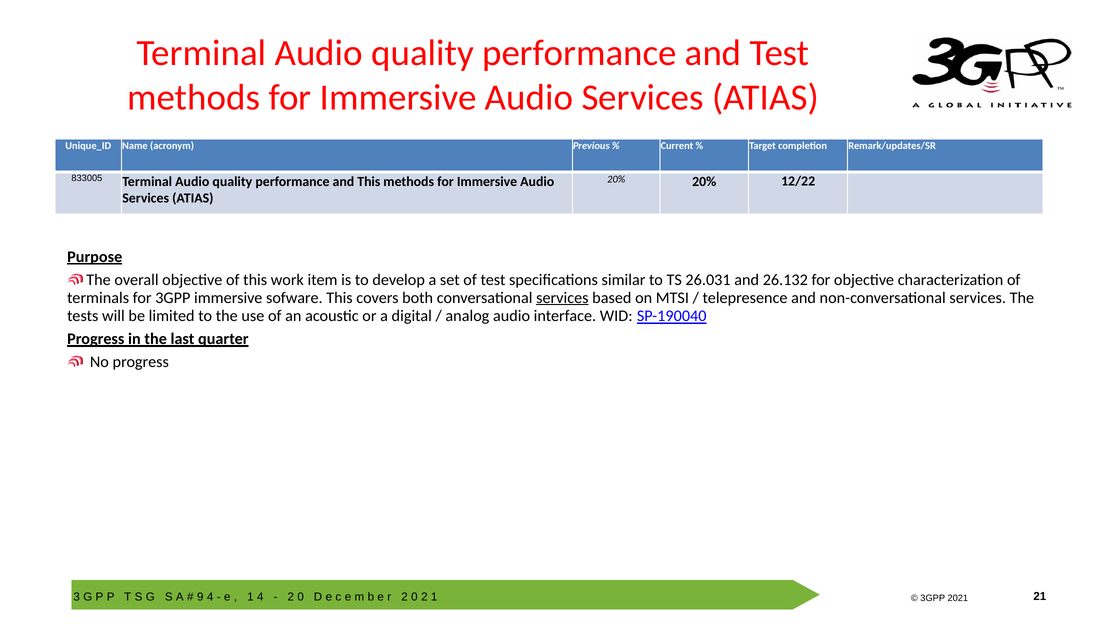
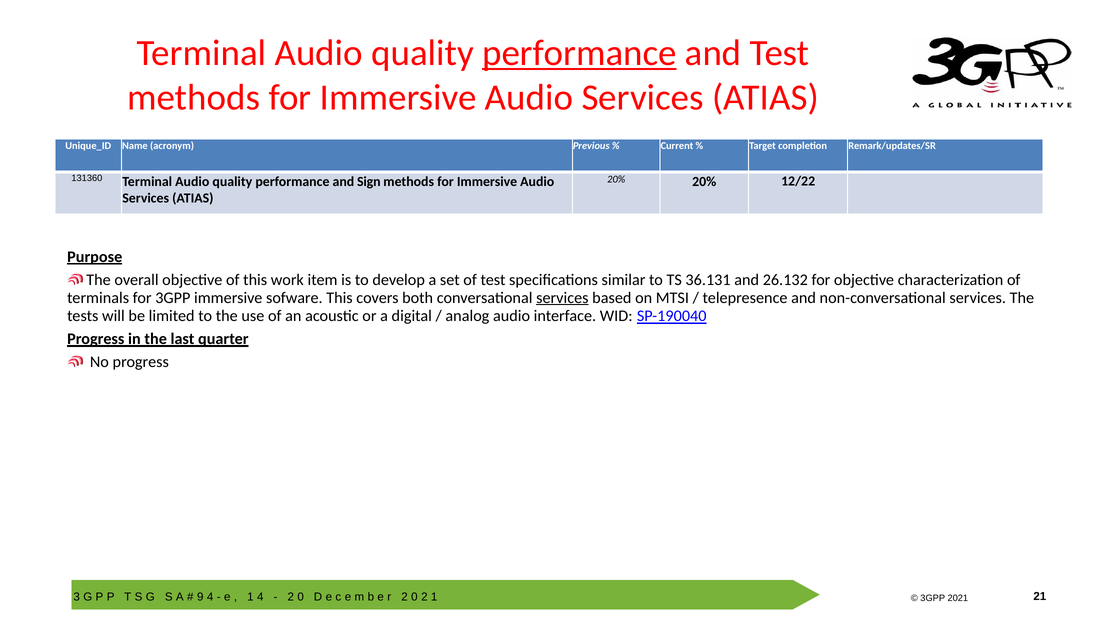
performance at (579, 53) underline: none -> present
833005: 833005 -> 131360
and This: This -> Sign
26.031: 26.031 -> 36.131
